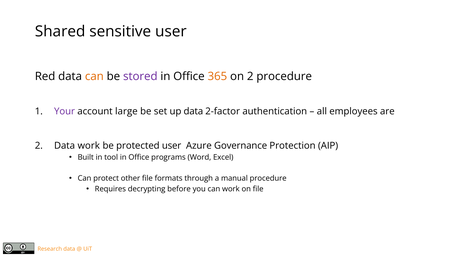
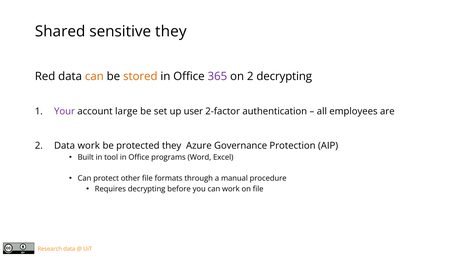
sensitive user: user -> they
stored colour: purple -> orange
365 colour: orange -> purple
2 procedure: procedure -> decrypting
up data: data -> user
protected user: user -> they
